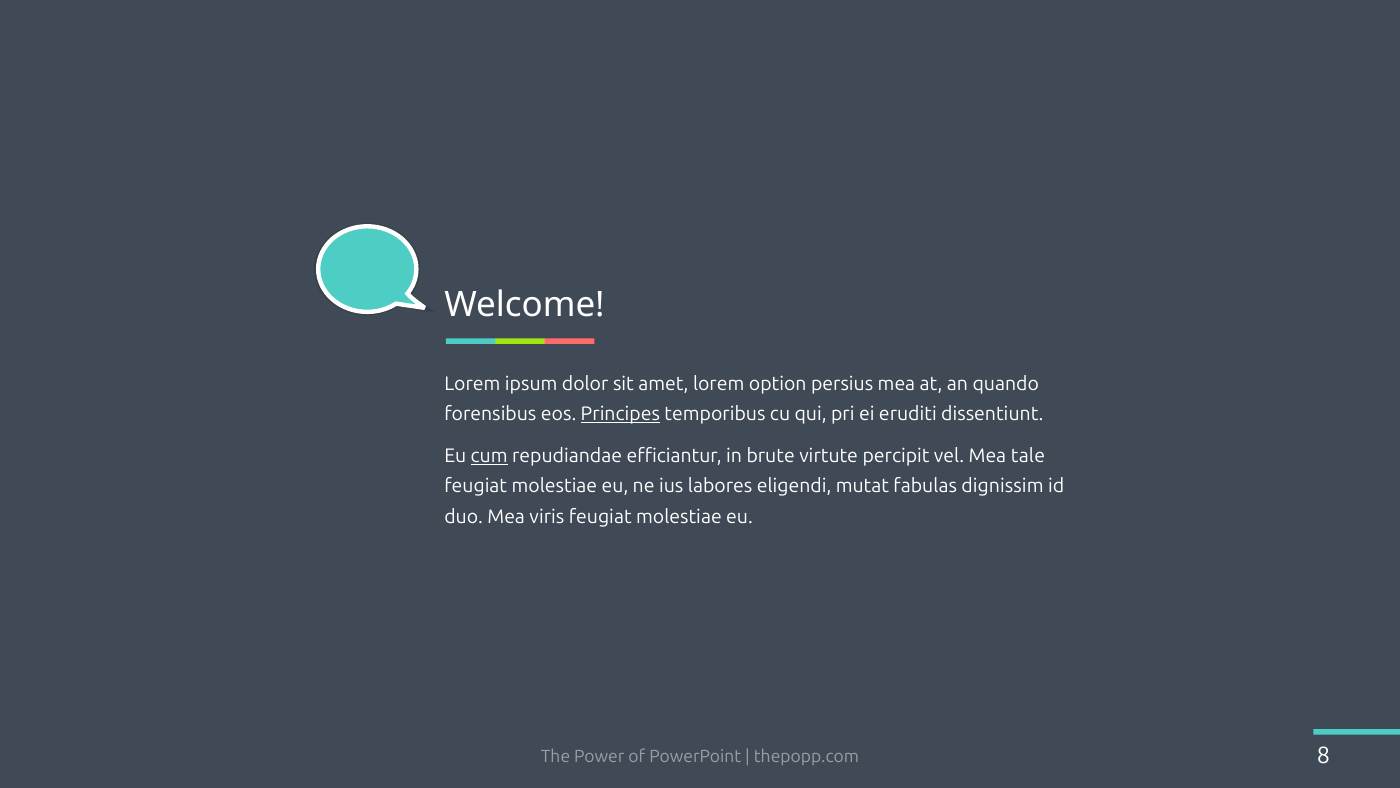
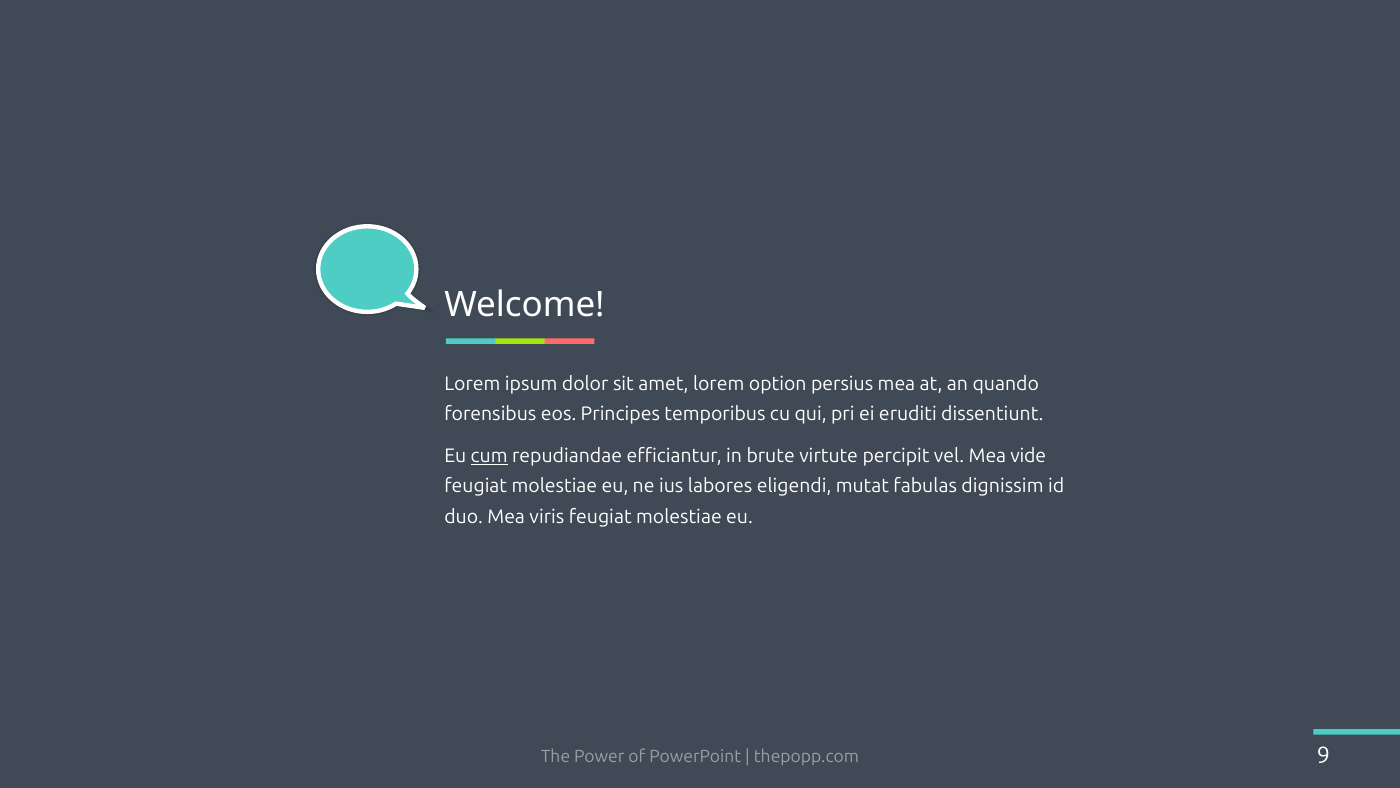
Principes underline: present -> none
tale: tale -> vide
8: 8 -> 9
